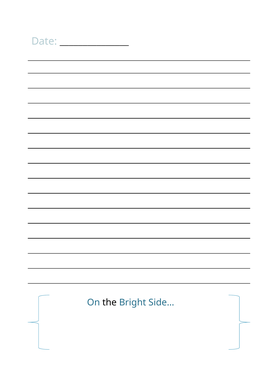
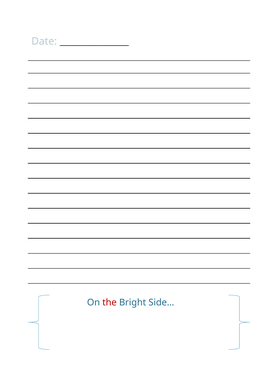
the colour: black -> red
